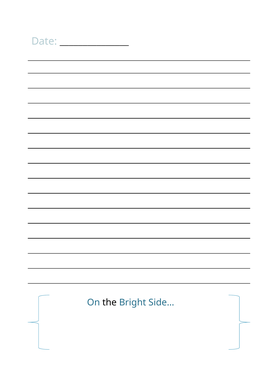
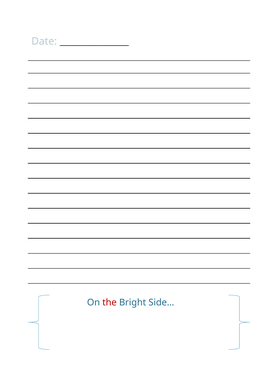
the colour: black -> red
